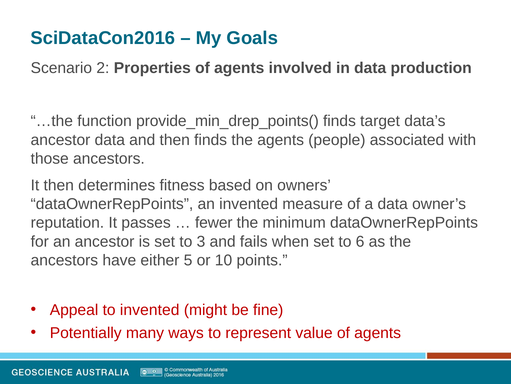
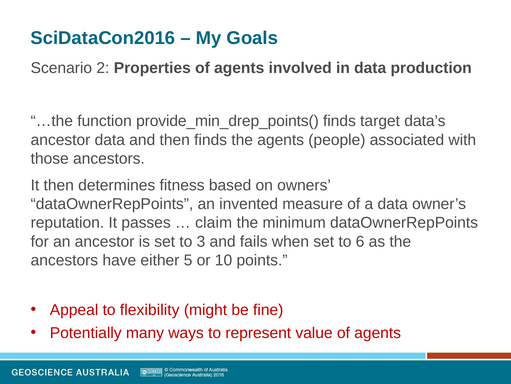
fewer: fewer -> claim
to invented: invented -> flexibility
